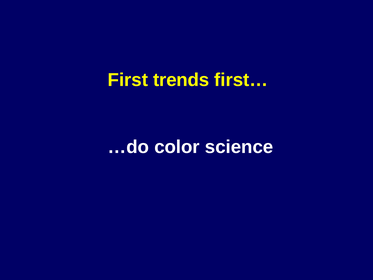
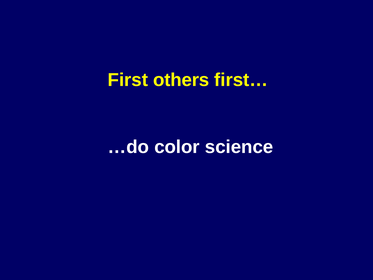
trends: trends -> others
